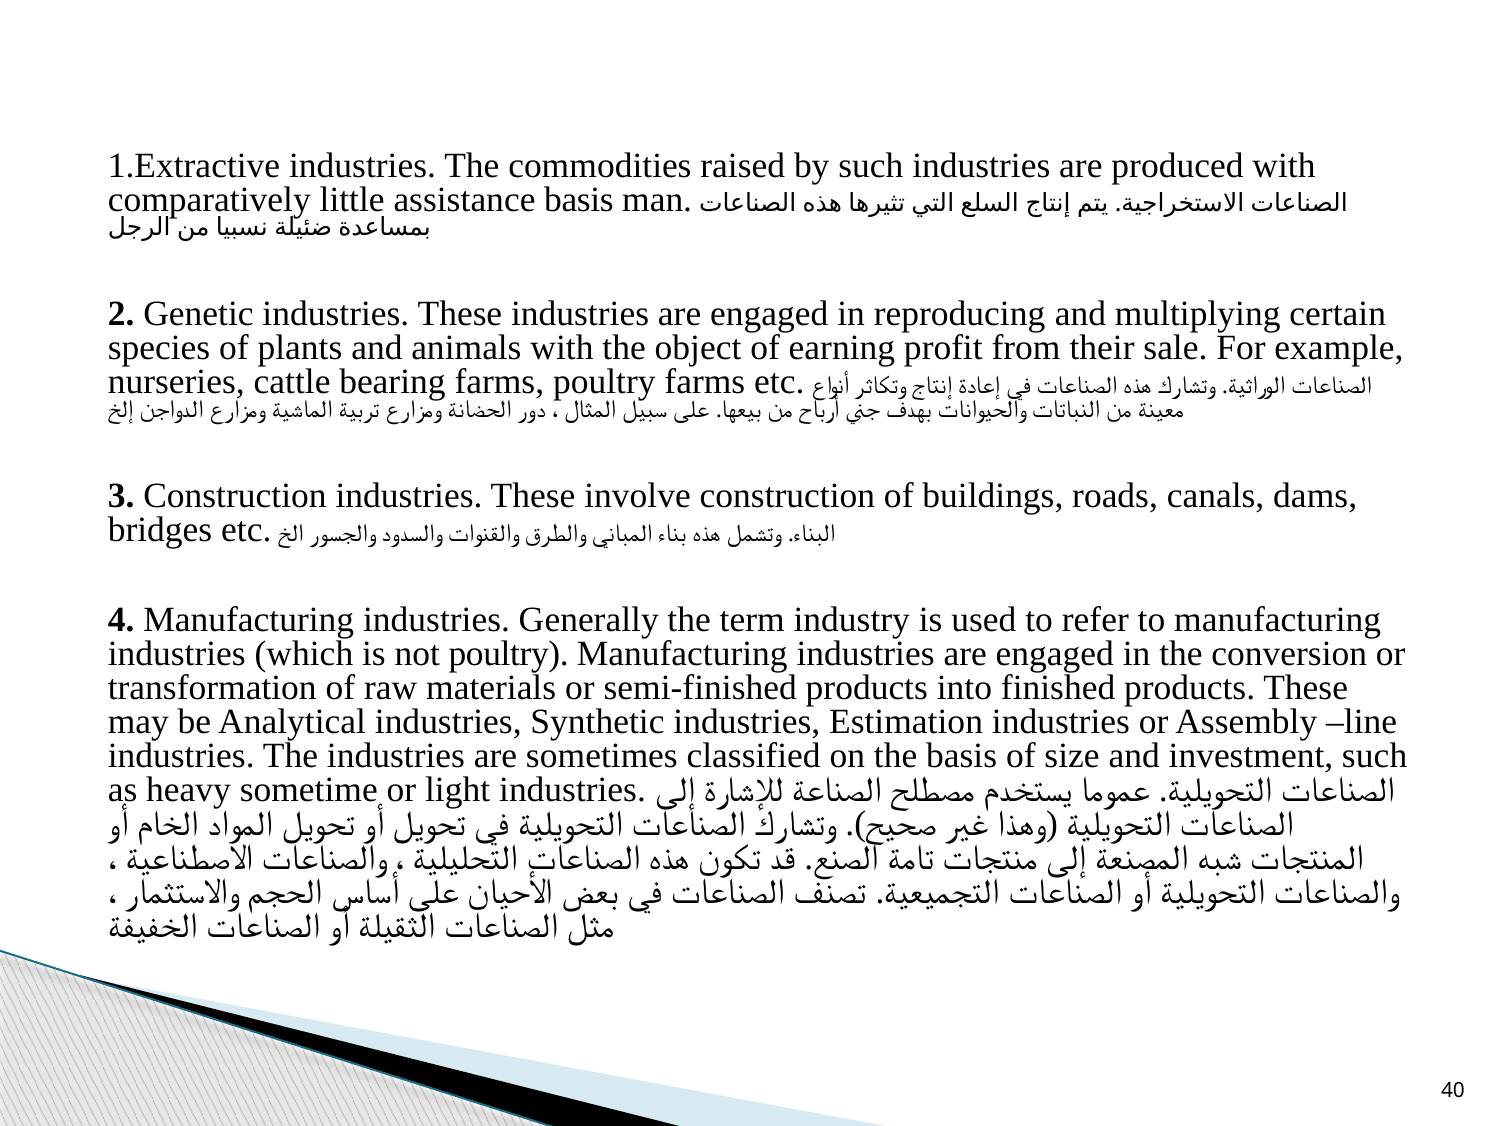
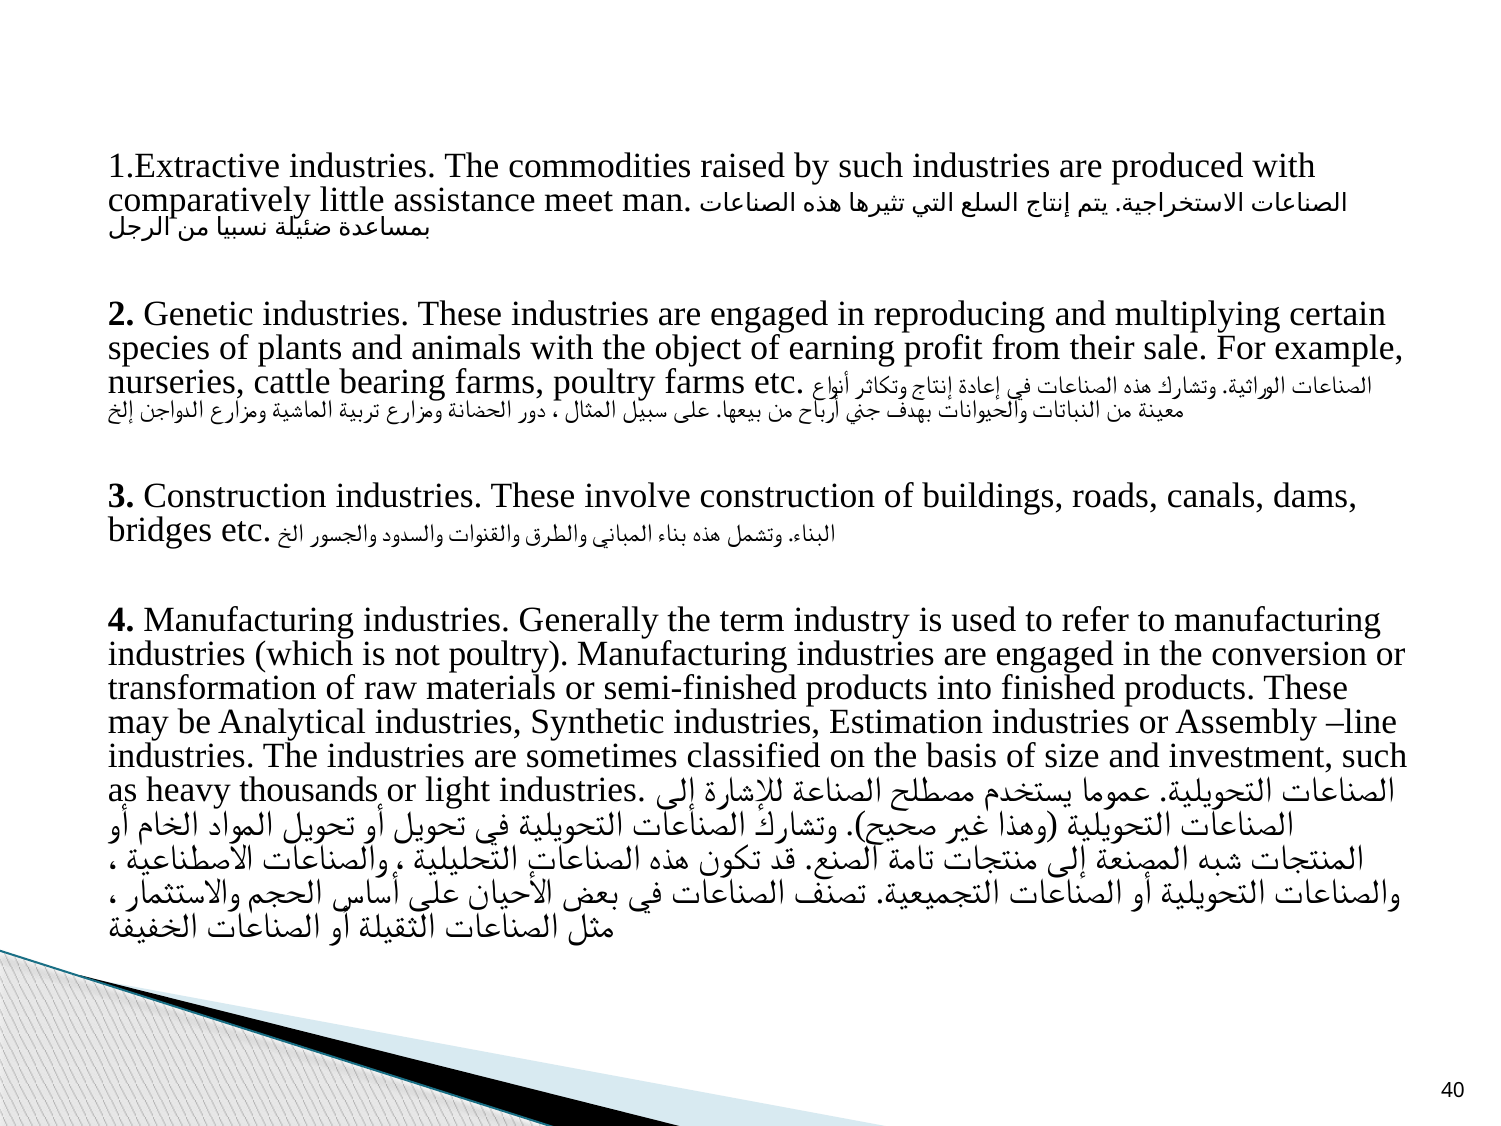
assistance basis: basis -> meet
sometime: sometime -> thousands
